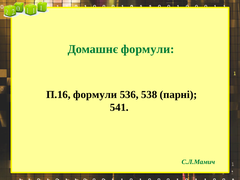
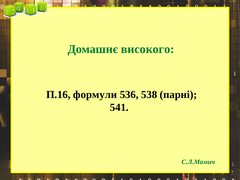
Домашнє формули: формули -> високого
